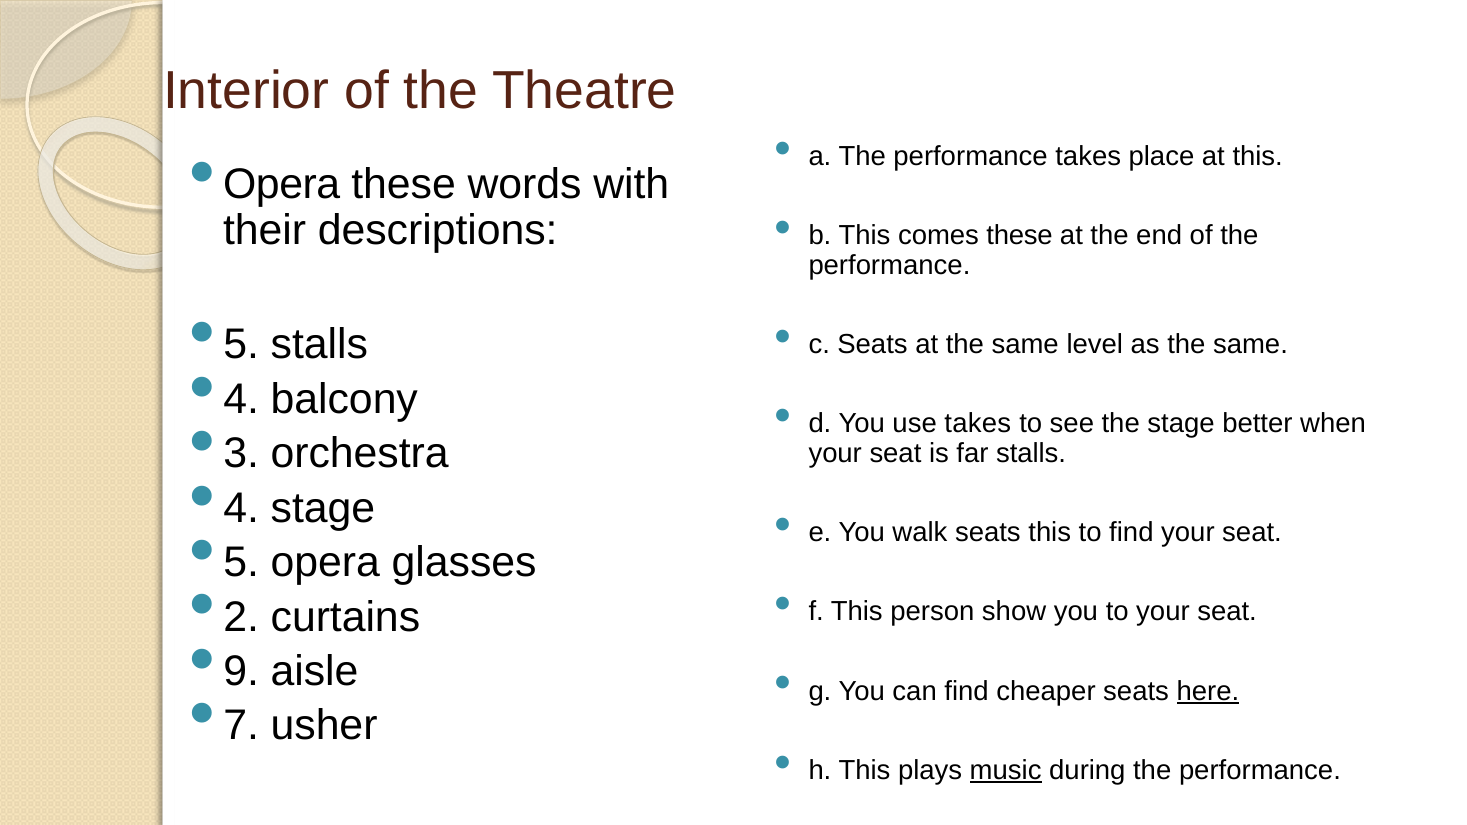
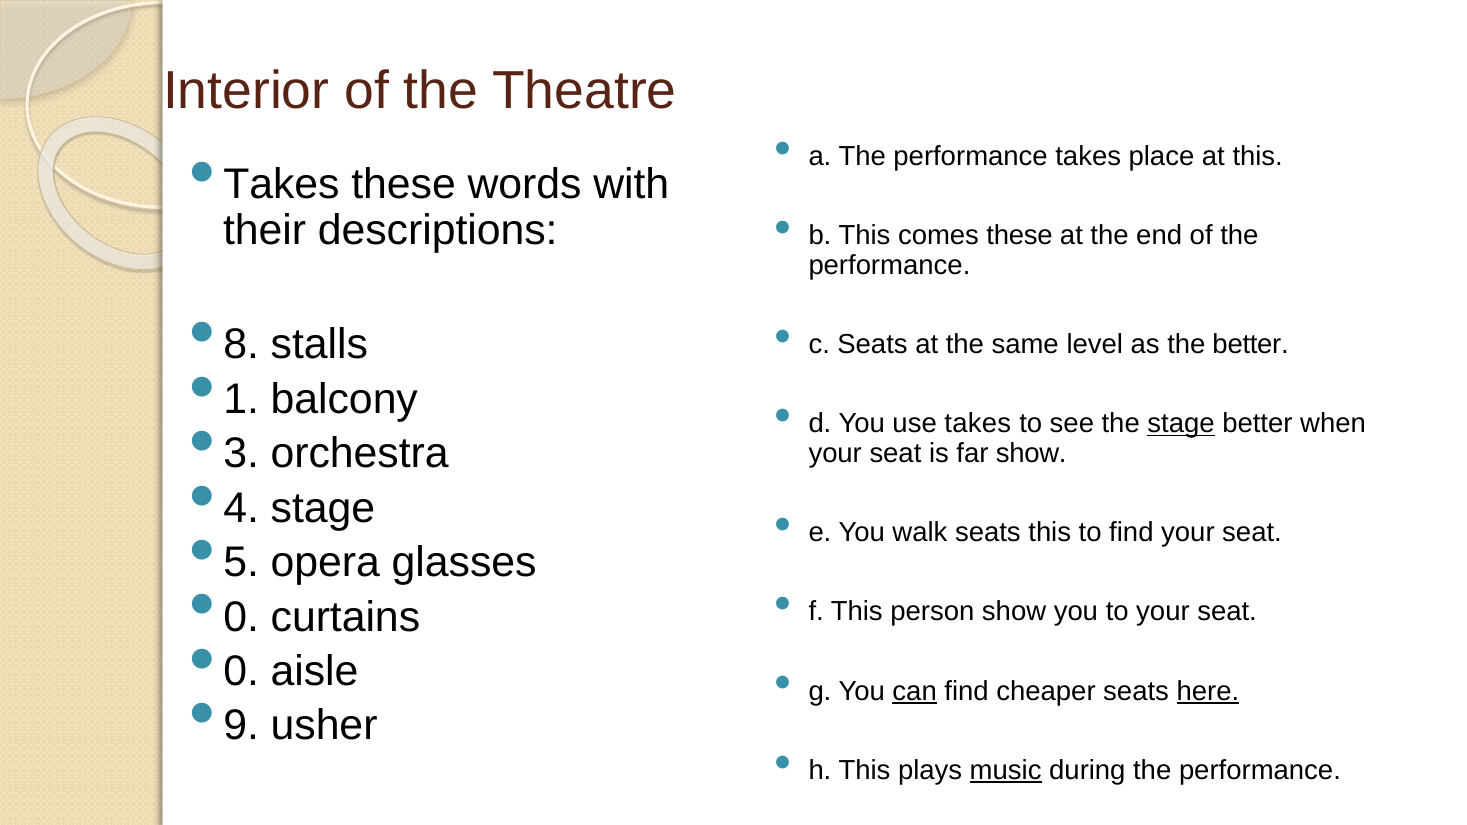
Opera at (282, 185): Opera -> Takes
5 at (241, 345): 5 -> 8
as the same: same -> better
4 at (241, 399): 4 -> 1
stage at (1181, 424) underline: none -> present
far stalls: stalls -> show
2 at (241, 617): 2 -> 0
9 at (241, 672): 9 -> 0
can underline: none -> present
7: 7 -> 9
